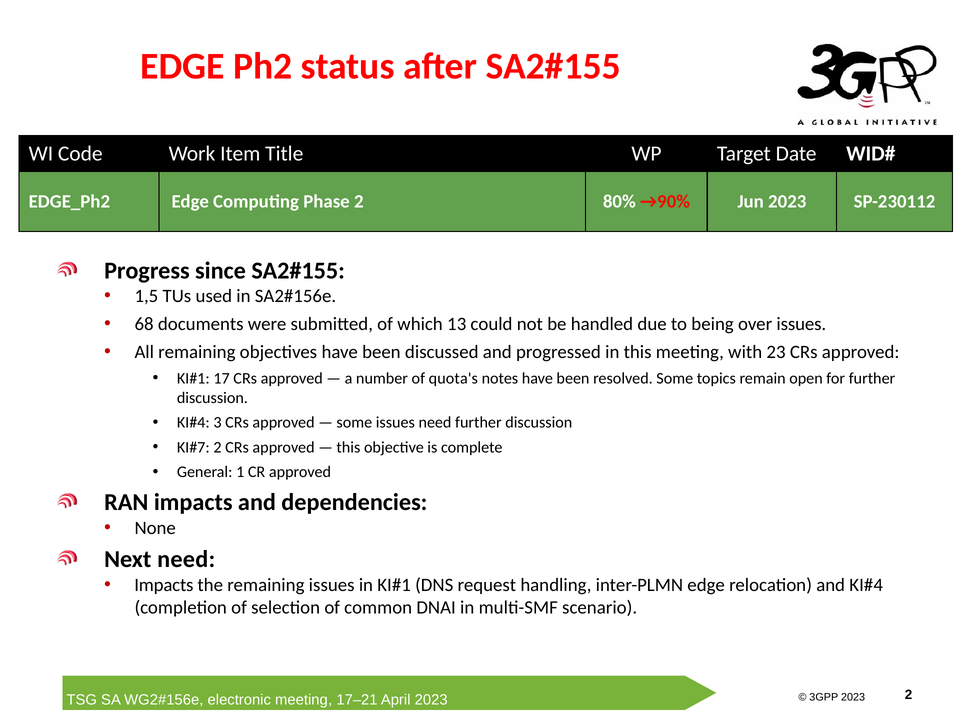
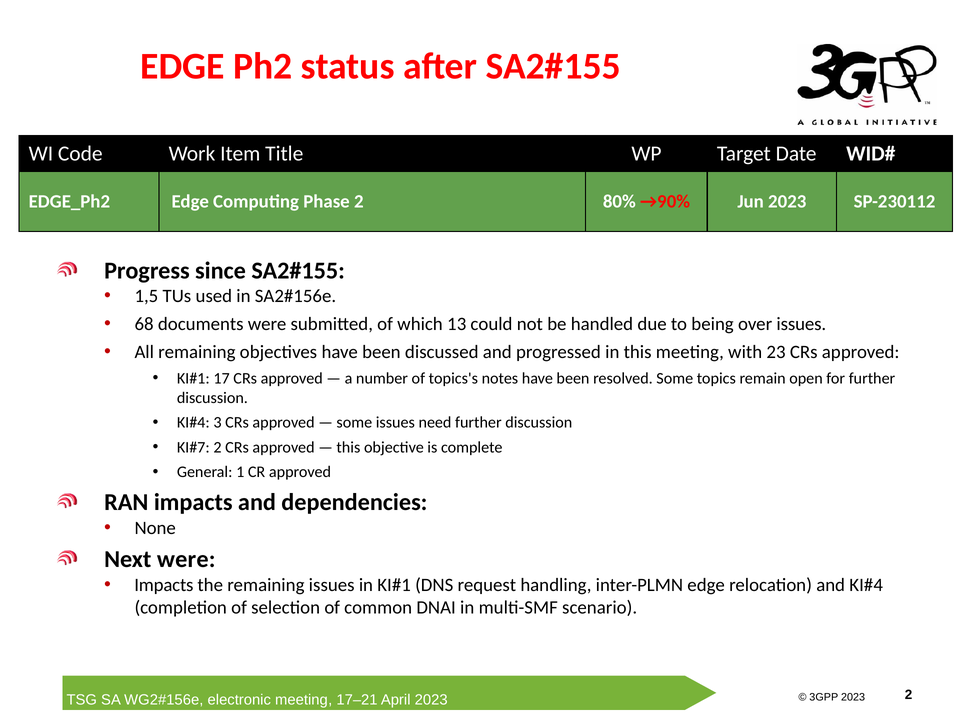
quota's: quota's -> topics's
Next need: need -> were
